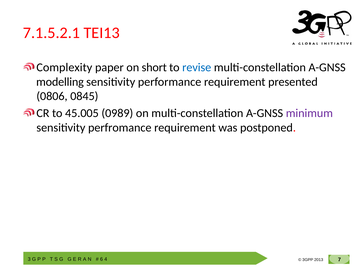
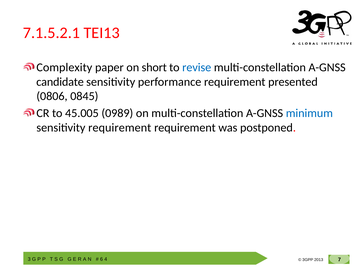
modelling: modelling -> candidate
minimum colour: purple -> blue
sensitivity perfromance: perfromance -> requirement
